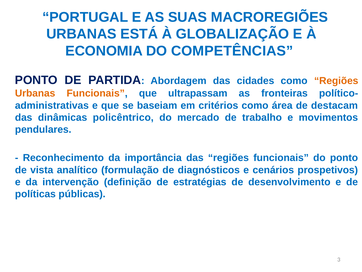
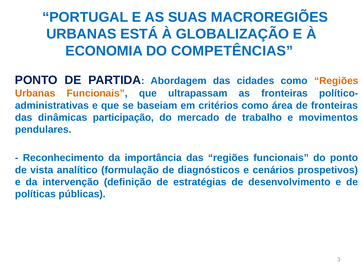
de destacam: destacam -> fronteiras
policêntrico: policêntrico -> participação
